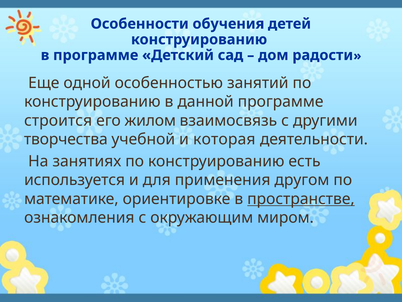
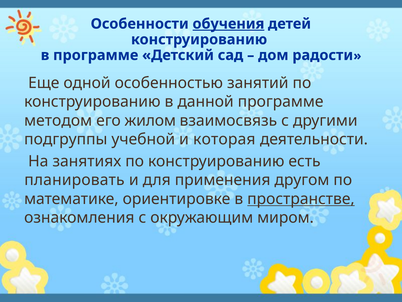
обучения underline: none -> present
строится: строится -> методом
творчества: творчества -> подгруппы
используется: используется -> планировать
